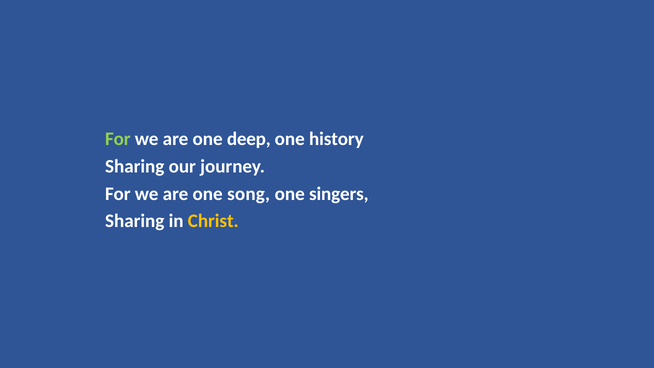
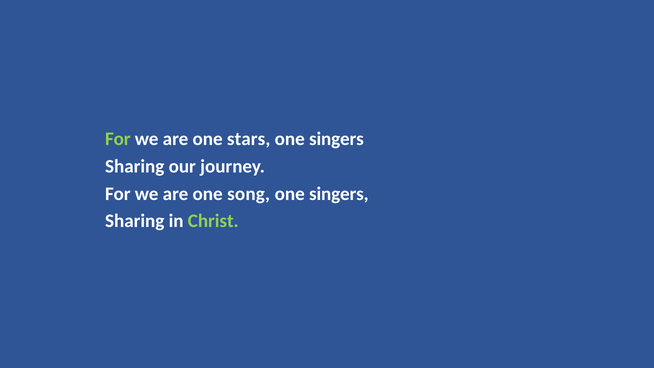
deep: deep -> stars
history at (336, 139): history -> singers
Christ colour: yellow -> light green
